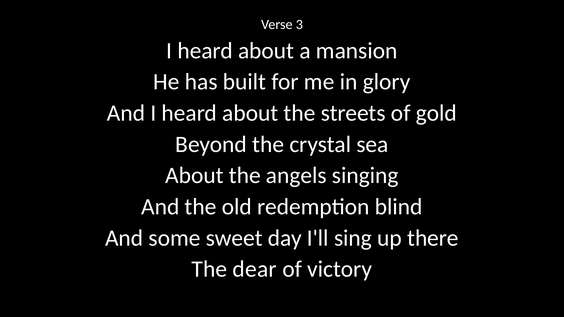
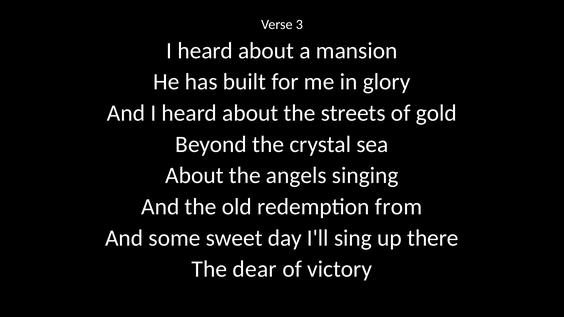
blind: blind -> from
